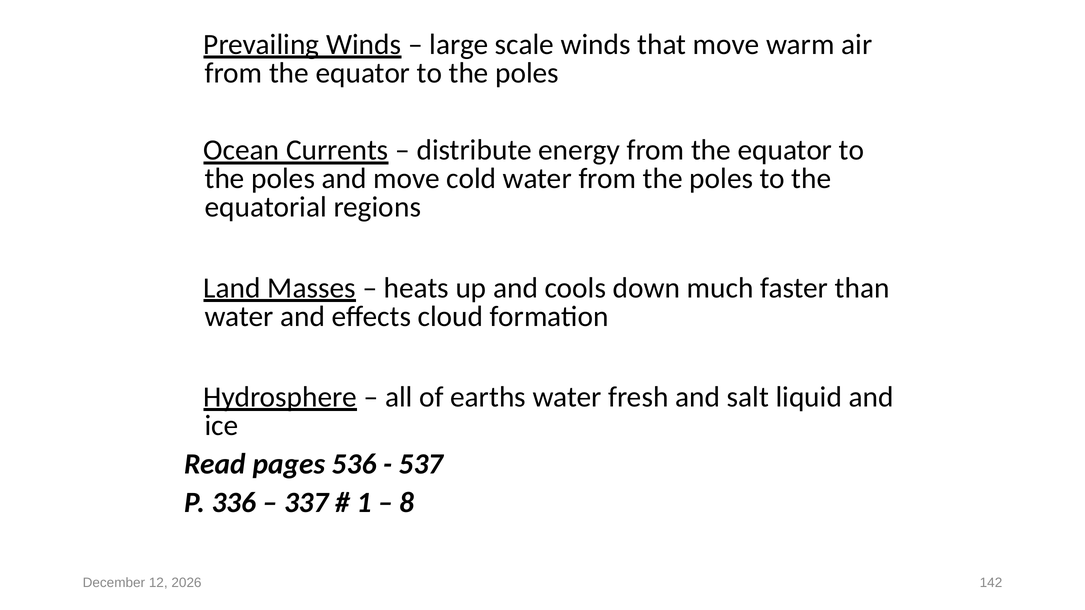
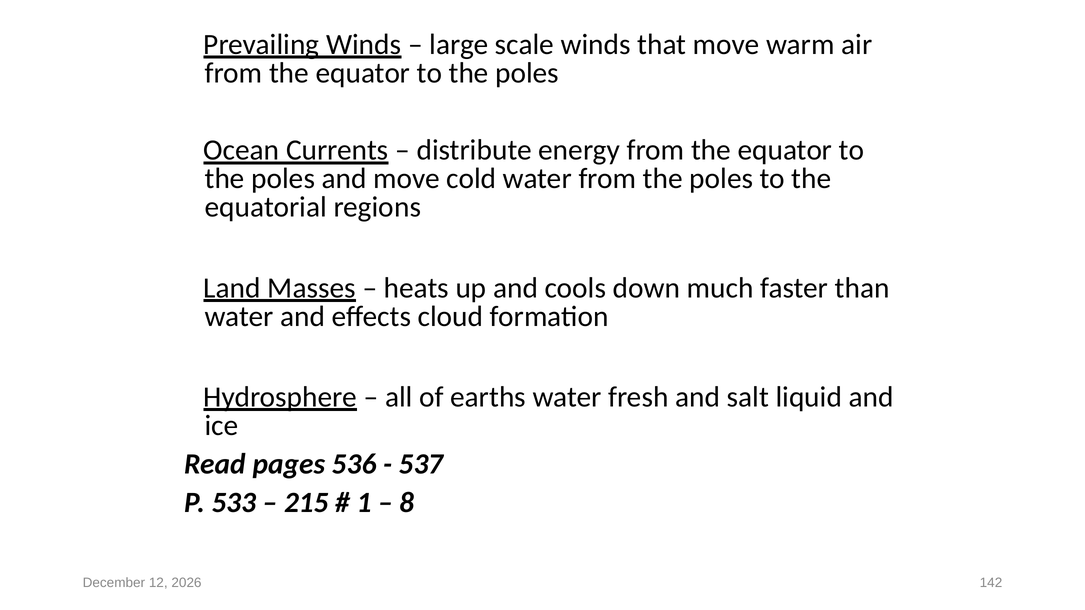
336: 336 -> 533
337: 337 -> 215
